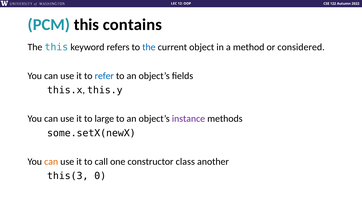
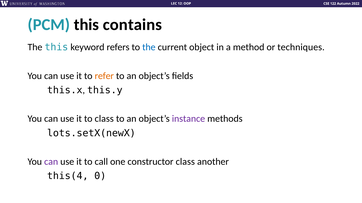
considered: considered -> techniques
refer colour: blue -> orange
to large: large -> class
some.setX(newX: some.setX(newX -> lots.setX(newX
can at (51, 162) colour: orange -> purple
this(3: this(3 -> this(4
